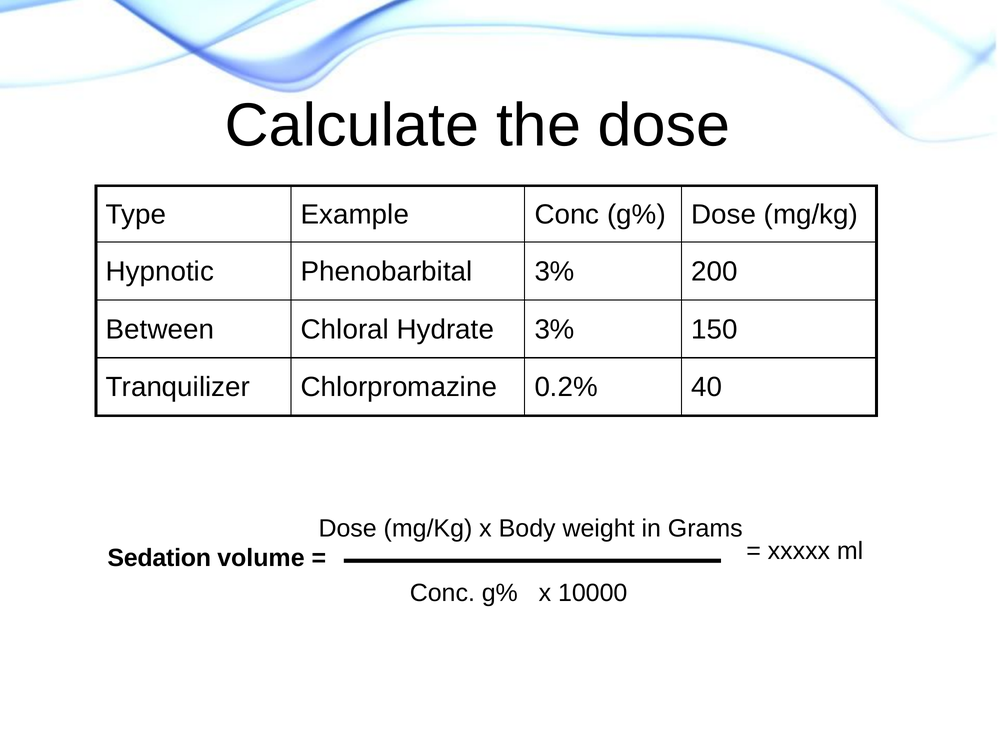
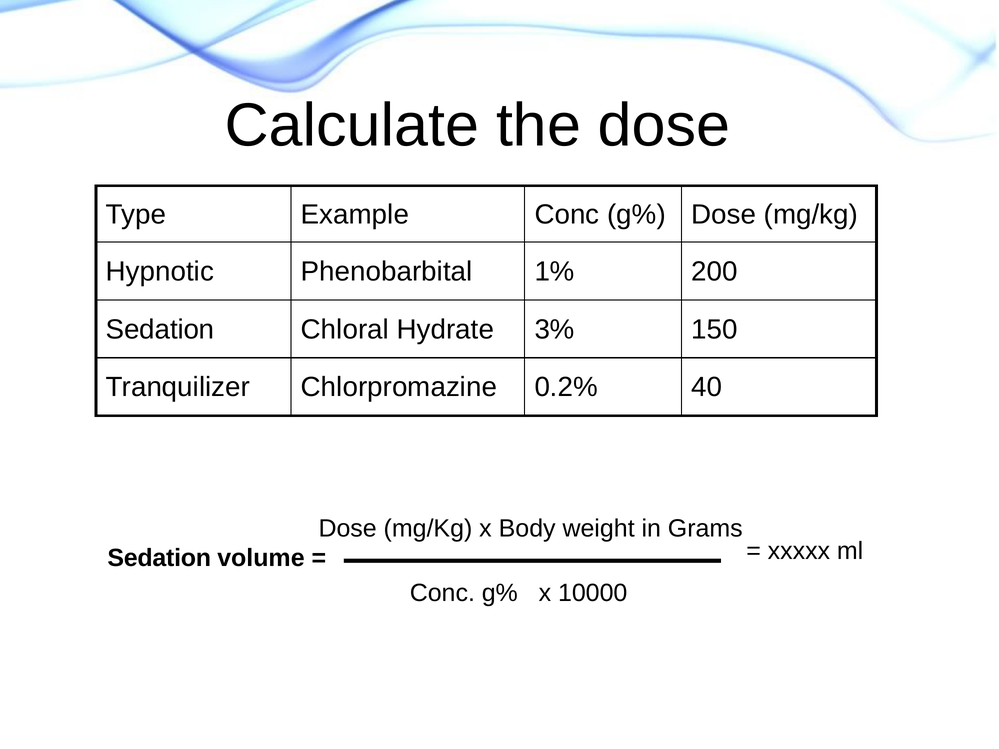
Phenobarbital 3%: 3% -> 1%
Between at (160, 329): Between -> Sedation
